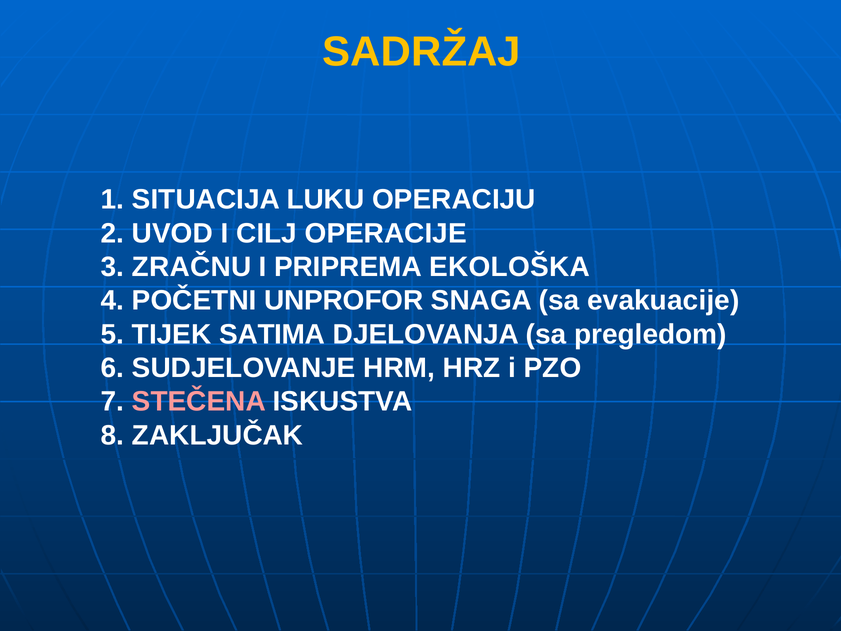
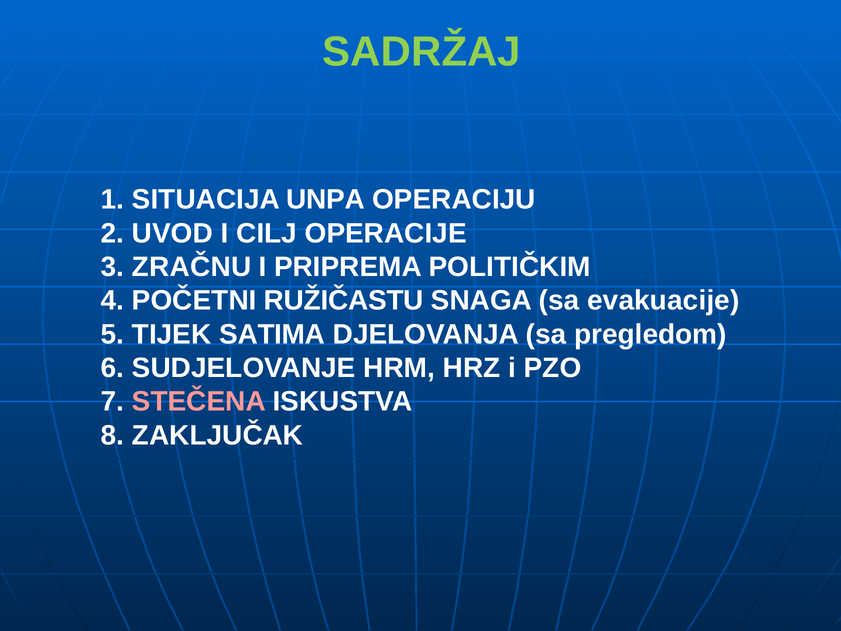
SADRŽAJ colour: yellow -> light green
LUKU: LUKU -> UNPA
EKOLOŠKA: EKOLOŠKA -> POLITIČKIM
UNPROFOR: UNPROFOR -> RUŽIČASTU
